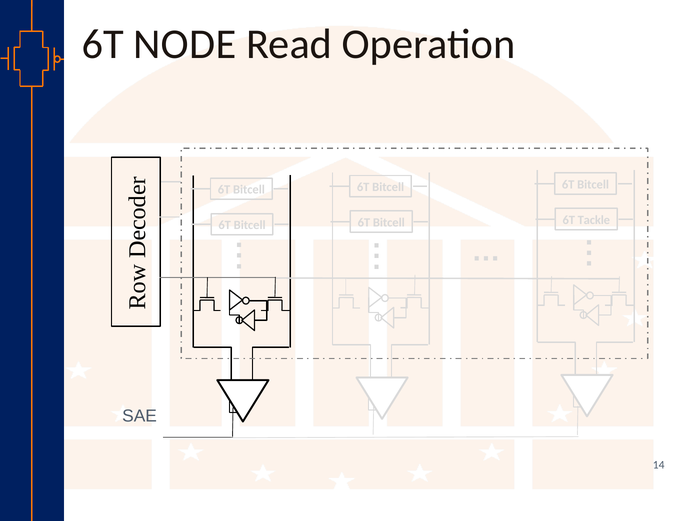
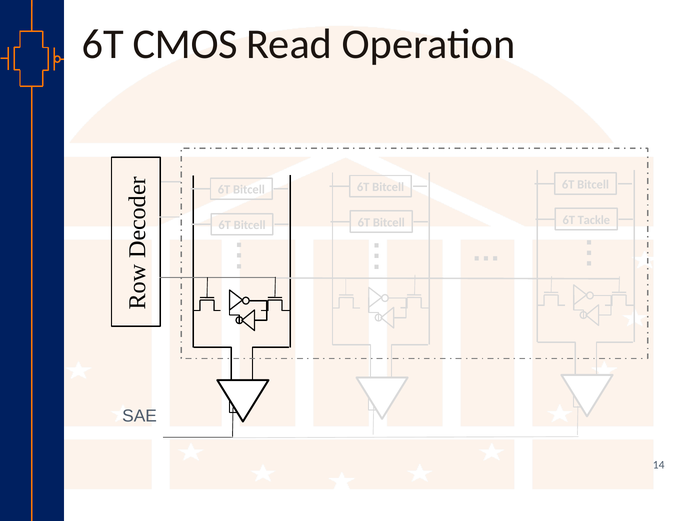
NODE: NODE -> CMOS
